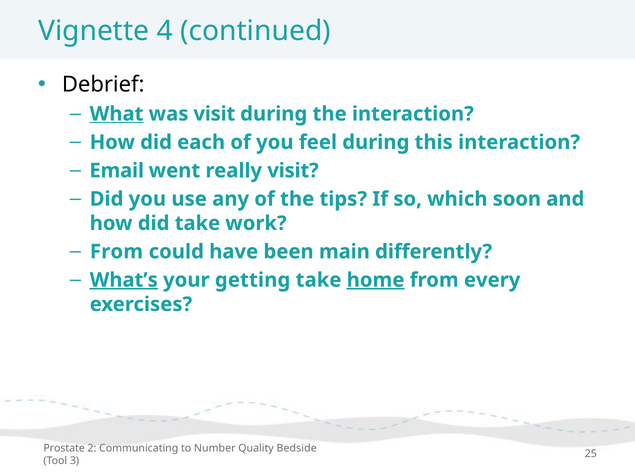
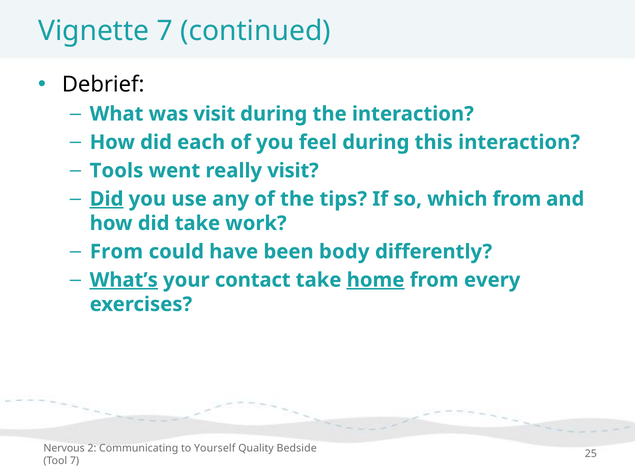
Vignette 4: 4 -> 7
What underline: present -> none
Email: Email -> Tools
Did at (107, 199) underline: none -> present
which soon: soon -> from
main: main -> body
getting: getting -> contact
Prostate: Prostate -> Nervous
Number: Number -> Yourself
Tool 3: 3 -> 7
